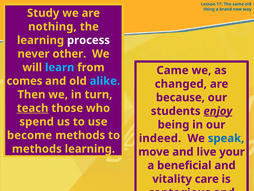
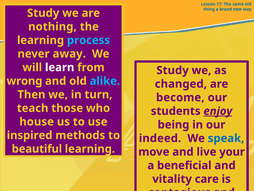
process colour: white -> light blue
other: other -> away
learn colour: light blue -> white
Came at (173, 70): Came -> Study
comes: comes -> wrong
because: because -> become
teach underline: present -> none
spend: spend -> house
become: become -> inspired
methods at (37, 149): methods -> beautiful
